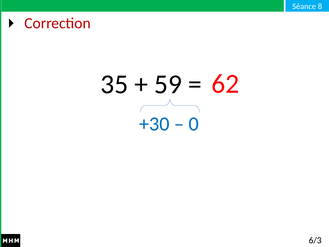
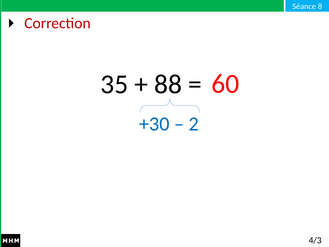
59: 59 -> 88
62: 62 -> 60
0: 0 -> 2
6/3: 6/3 -> 4/3
